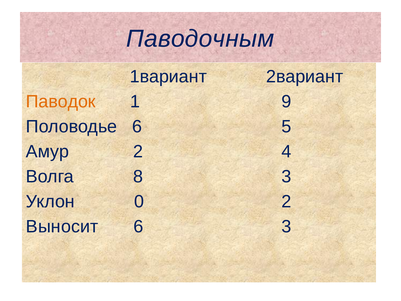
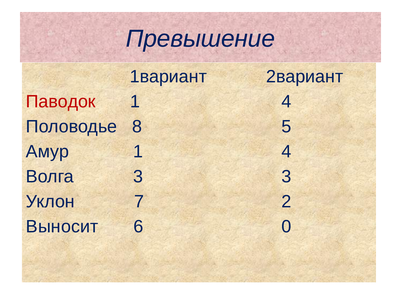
Паводочным: Паводочным -> Превышение
Паводок colour: orange -> red
9 at (287, 102): 9 -> 4
Половодье 6: 6 -> 8
Амур 2: 2 -> 1
Волга 8: 8 -> 3
0: 0 -> 7
6 3: 3 -> 0
